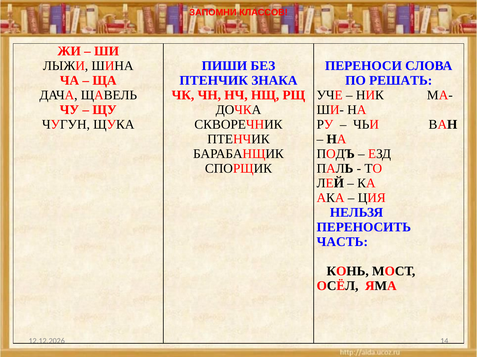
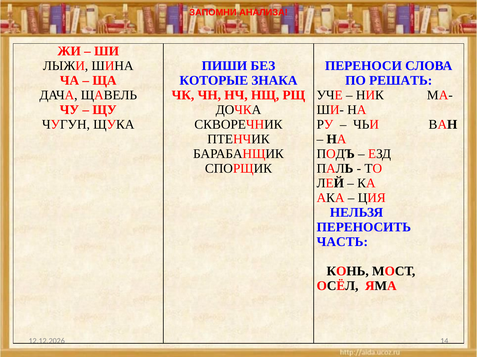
КЛАССОВ: КЛАССОВ -> АНАЛИЗА
ПТЕНЧИК at (214, 81): ПТЕНЧИК -> КОТОРЫЕ
